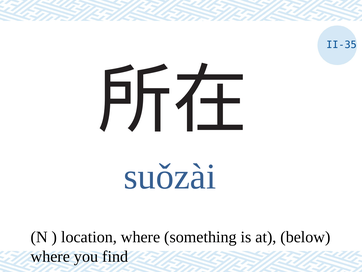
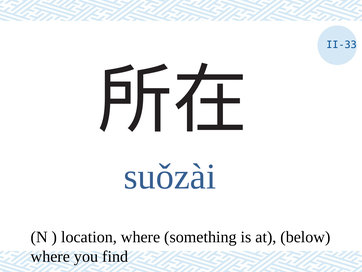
II-35: II-35 -> II-33
